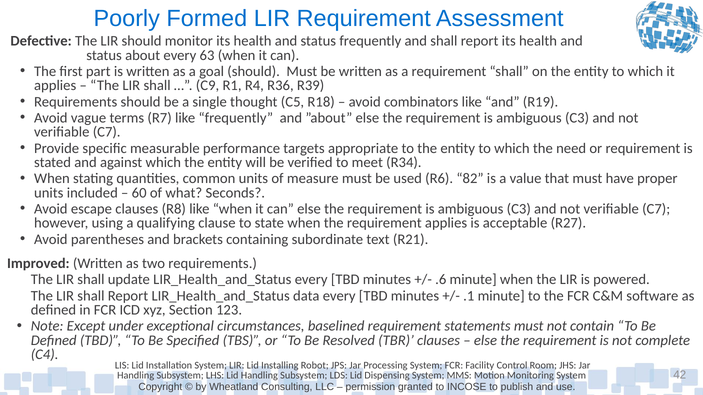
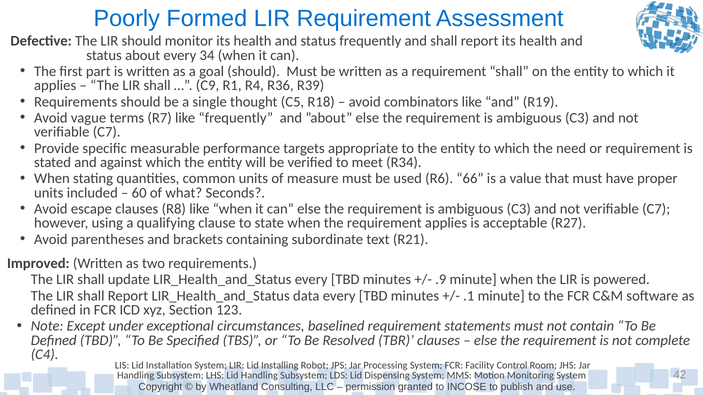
63: 63 -> 34
82: 82 -> 66
.6: .6 -> .9
